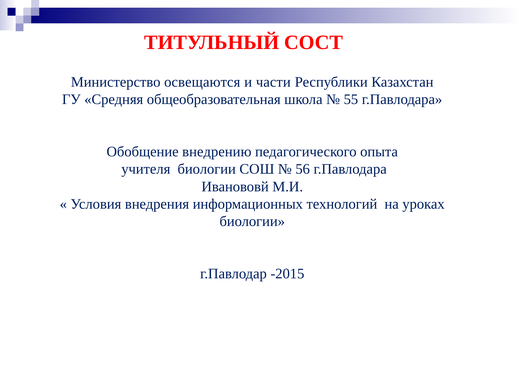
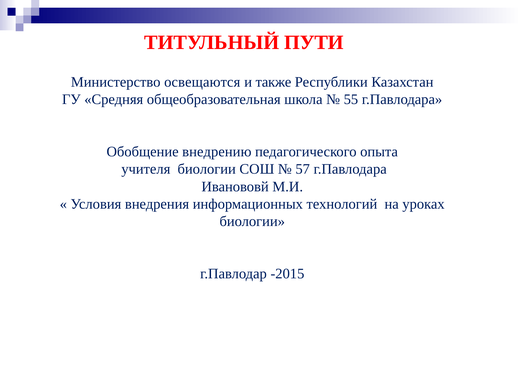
СОСТ: СОСТ -> ПУТИ
части: части -> также
56: 56 -> 57
